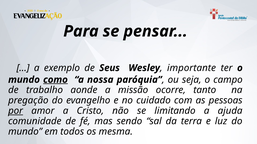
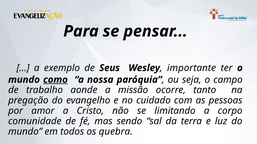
por underline: present -> none
ajuda: ajuda -> corpo
mesma: mesma -> quebra
